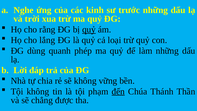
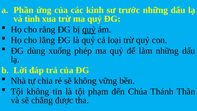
Nghe: Nghe -> Phần
trời: trời -> tình
quanh: quanh -> xuống
đến underline: present -> none
